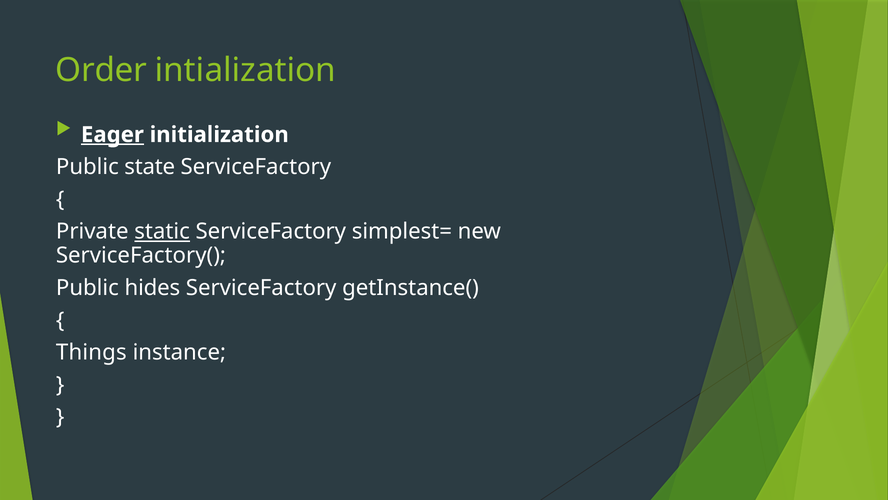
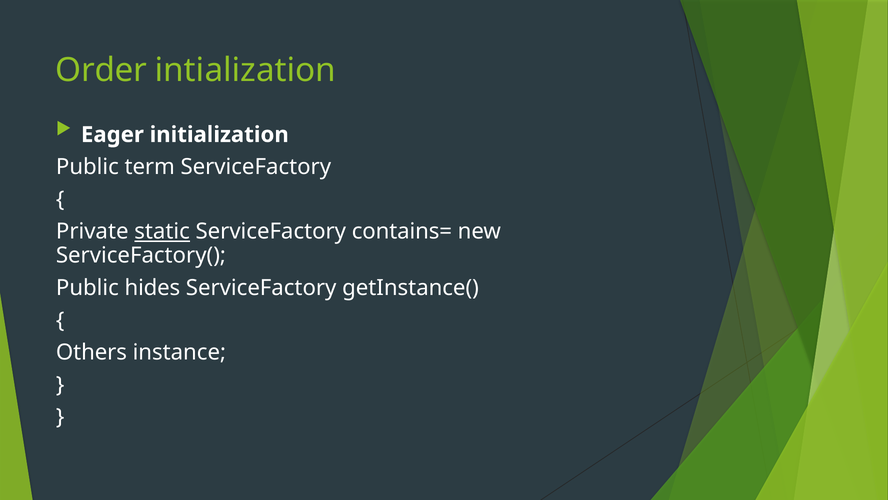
Eager underline: present -> none
state: state -> term
simplest=: simplest= -> contains=
Things: Things -> Others
